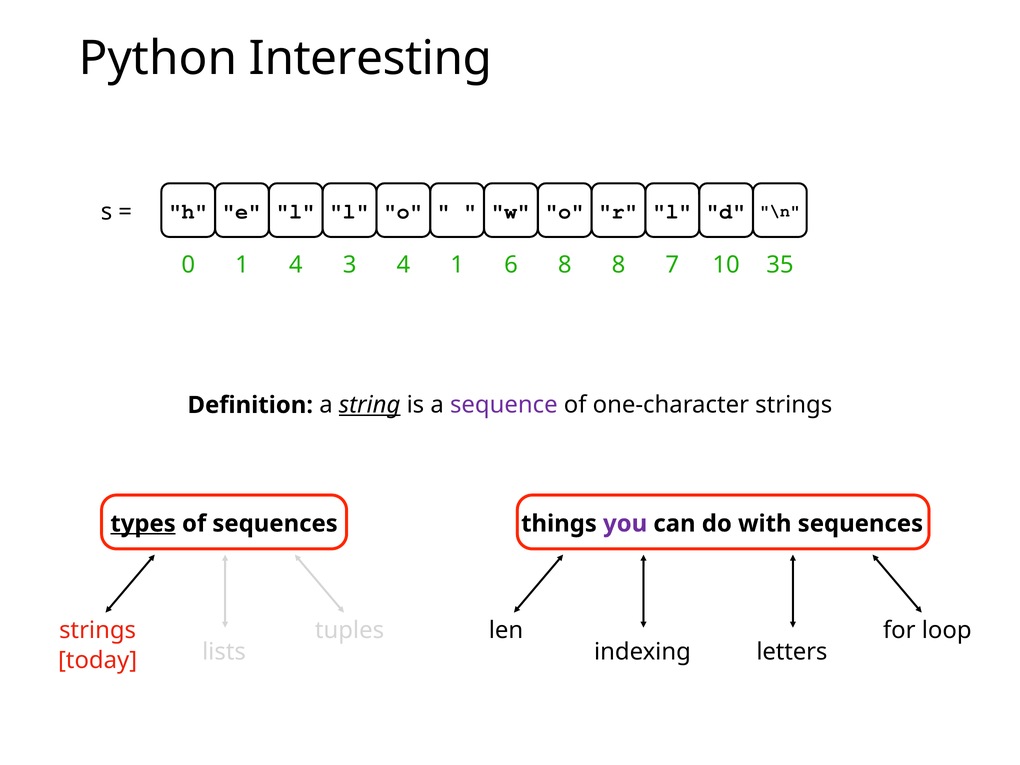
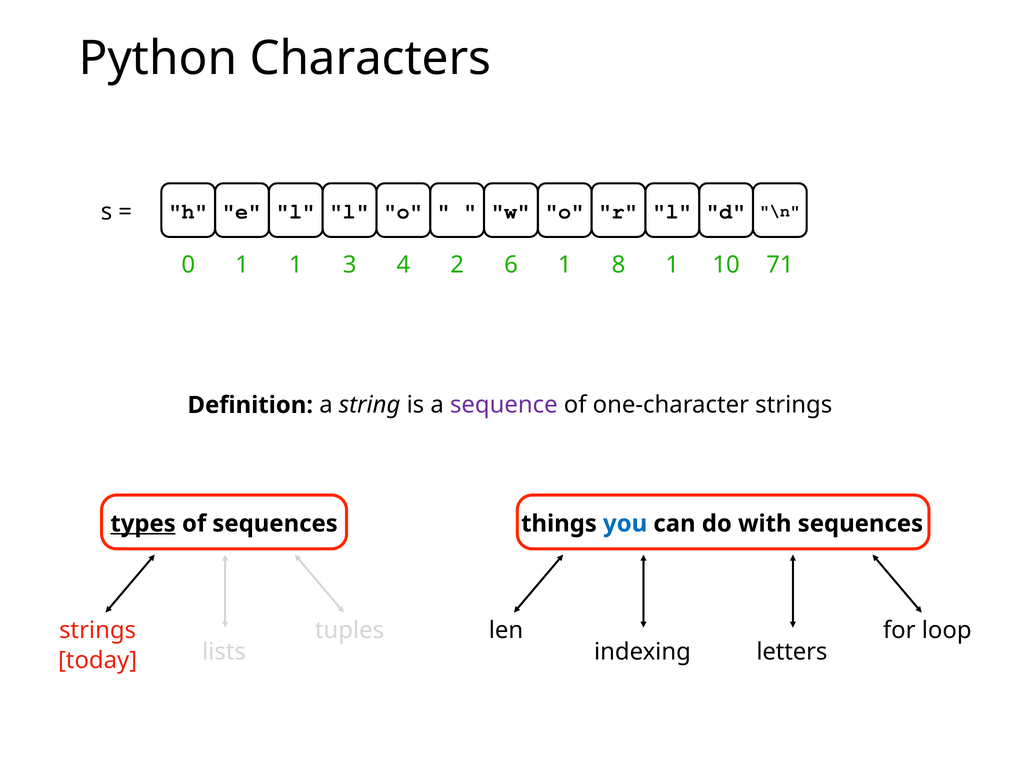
Interesting: Interesting -> Characters
1 4: 4 -> 1
4 1: 1 -> 2
6 8: 8 -> 1
8 7: 7 -> 1
35: 35 -> 71
string underline: present -> none
you colour: purple -> blue
